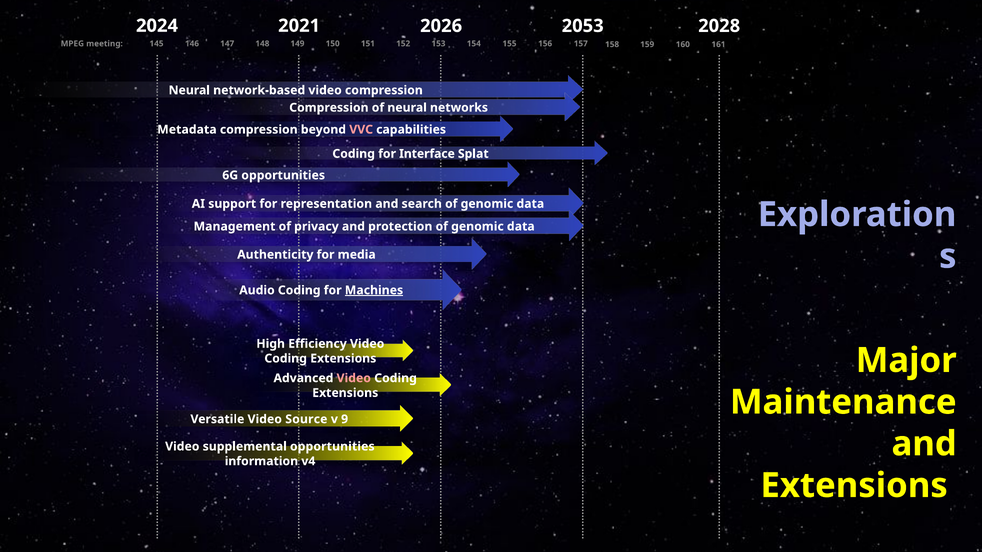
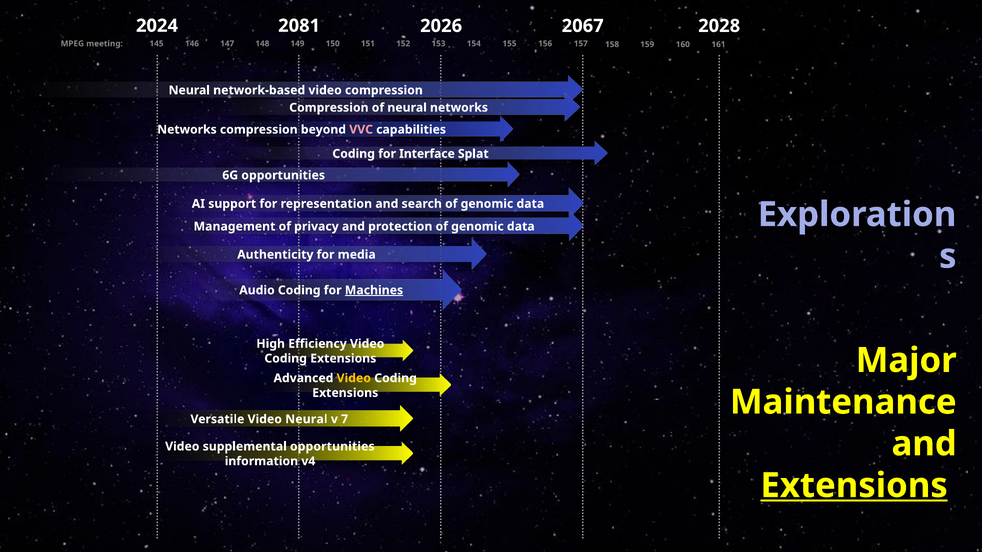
2021: 2021 -> 2081
2053: 2053 -> 2067
Metadata at (187, 130): Metadata -> Networks
Video at (354, 378) colour: pink -> yellow
Video Source: Source -> Neural
9: 9 -> 7
Extensions at (854, 486) underline: none -> present
